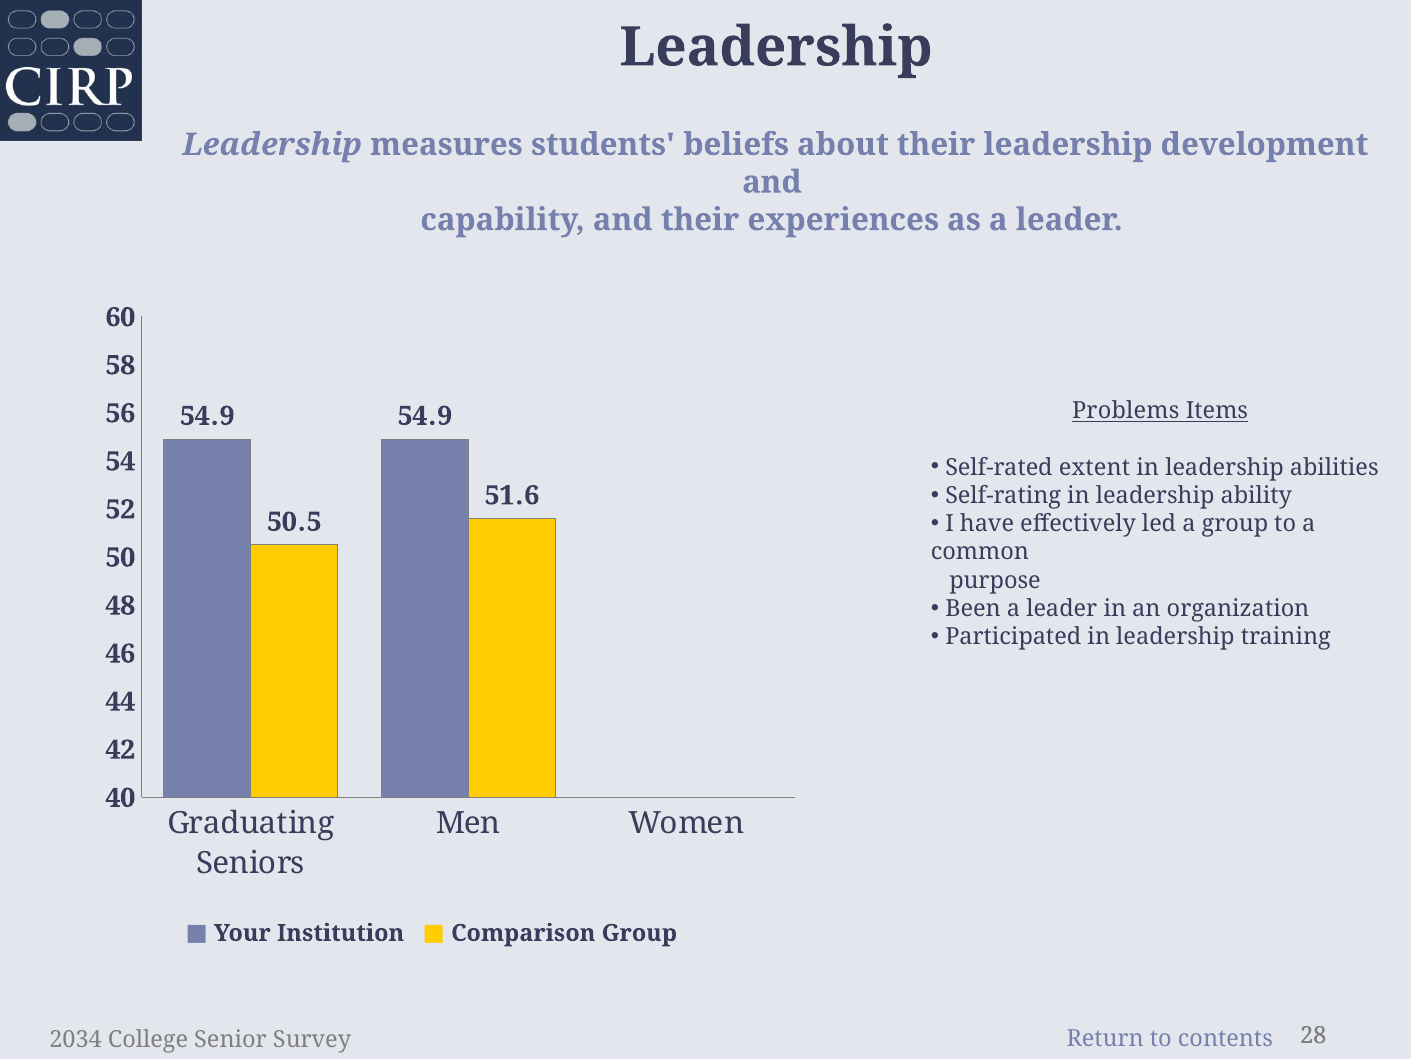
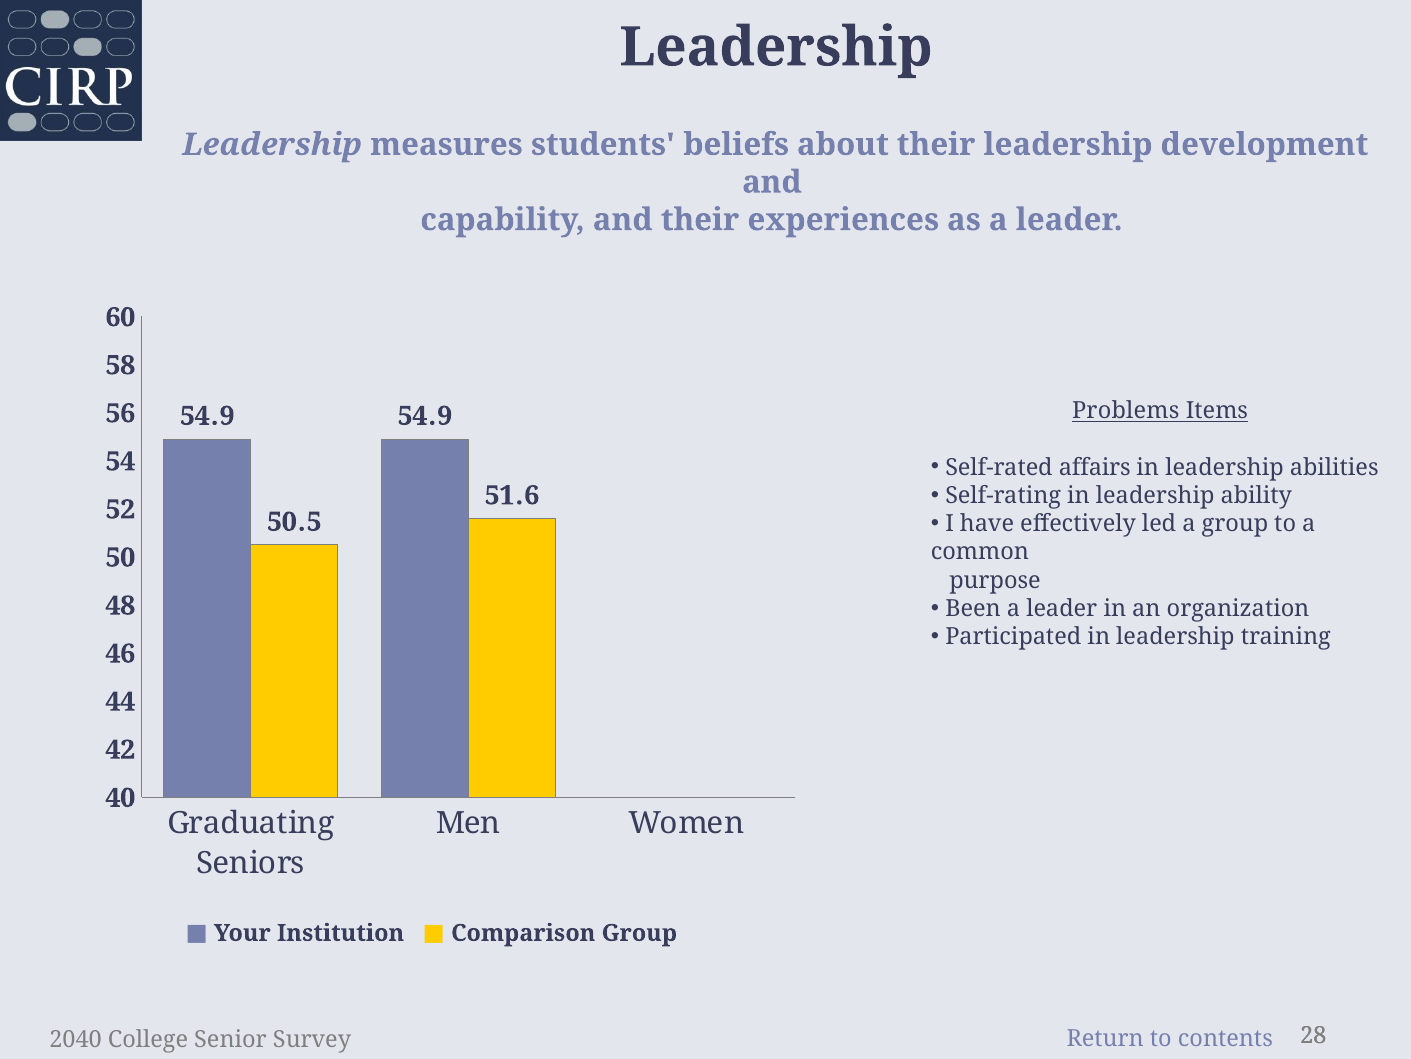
extent: extent -> affairs
2034: 2034 -> 2040
